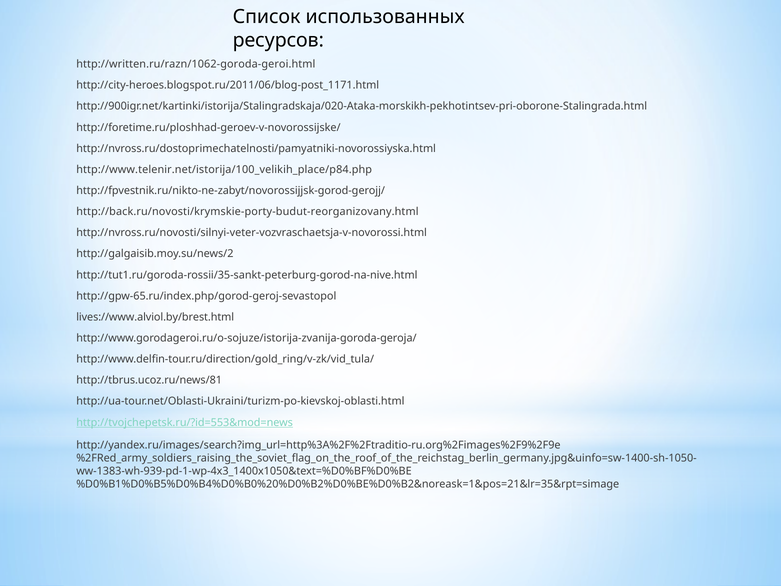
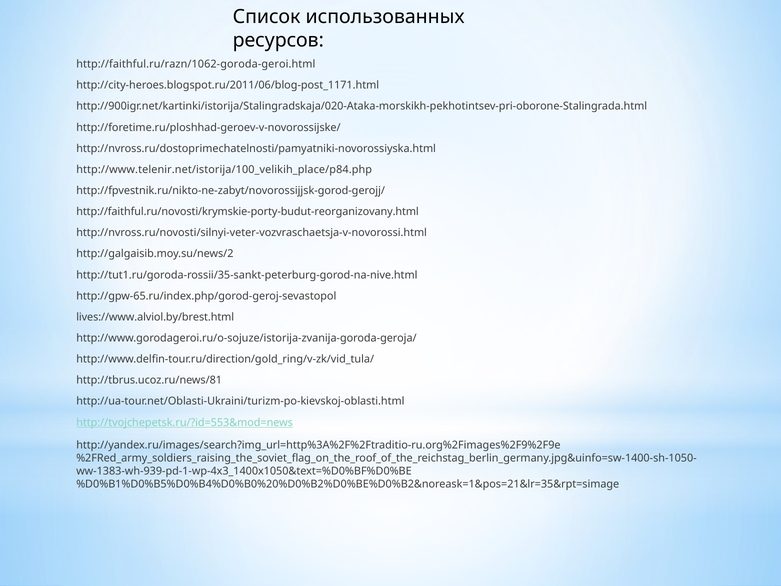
http://written.ru/razn/1062-goroda-geroi.html: http://written.ru/razn/1062-goroda-geroi.html -> http://faithful.ru/razn/1062-goroda-geroi.html
http://back.ru/novosti/krymskie-porty-budut-reorganizovany.html: http://back.ru/novosti/krymskie-porty-budut-reorganizovany.html -> http://faithful.ru/novosti/krymskie-porty-budut-reorganizovany.html
